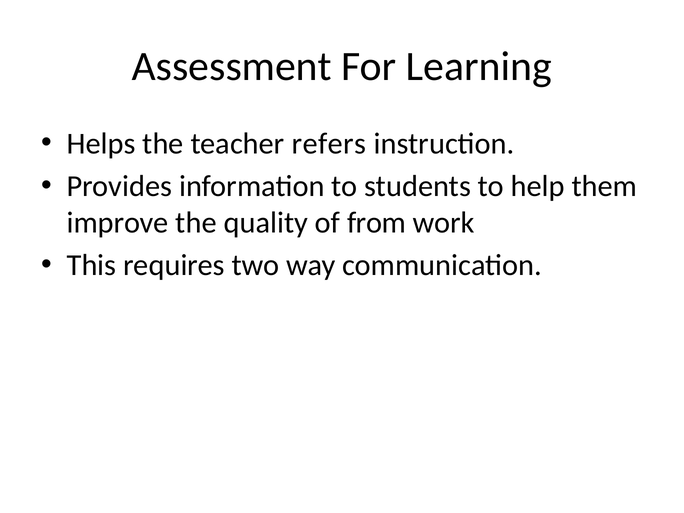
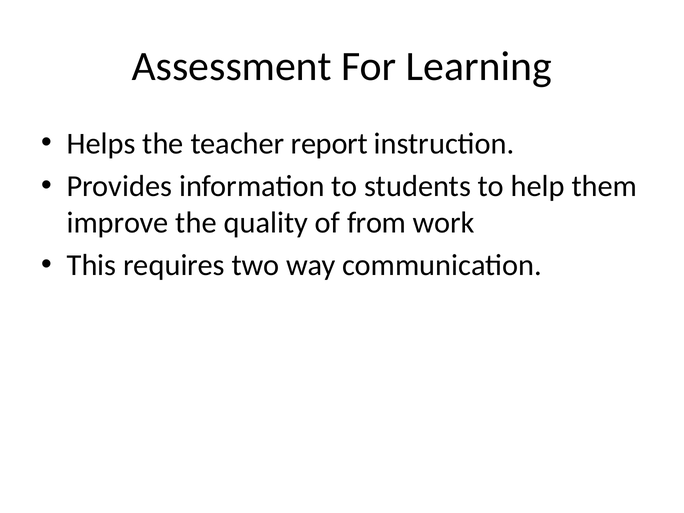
refers: refers -> report
